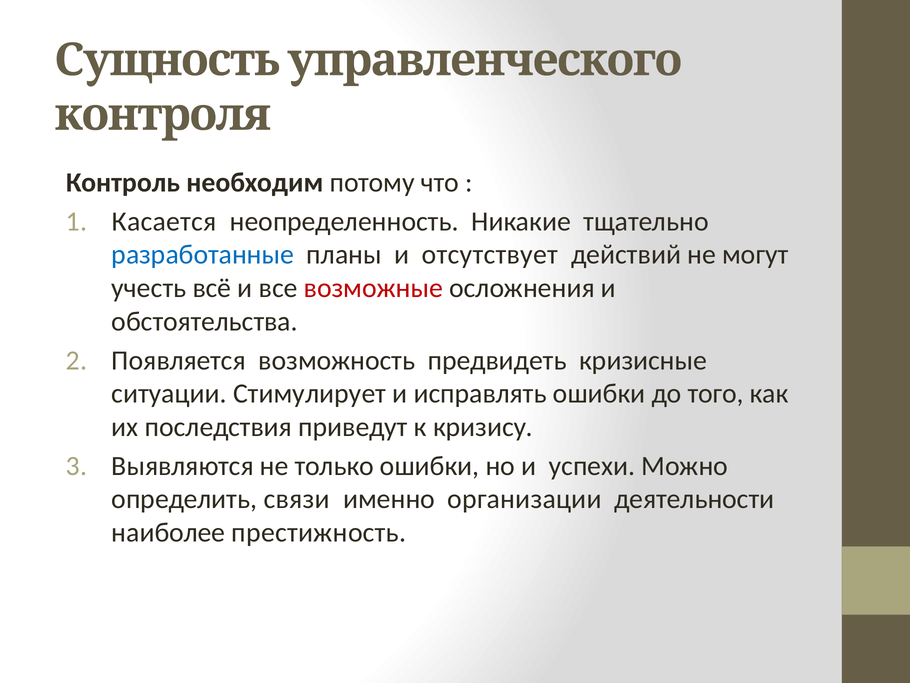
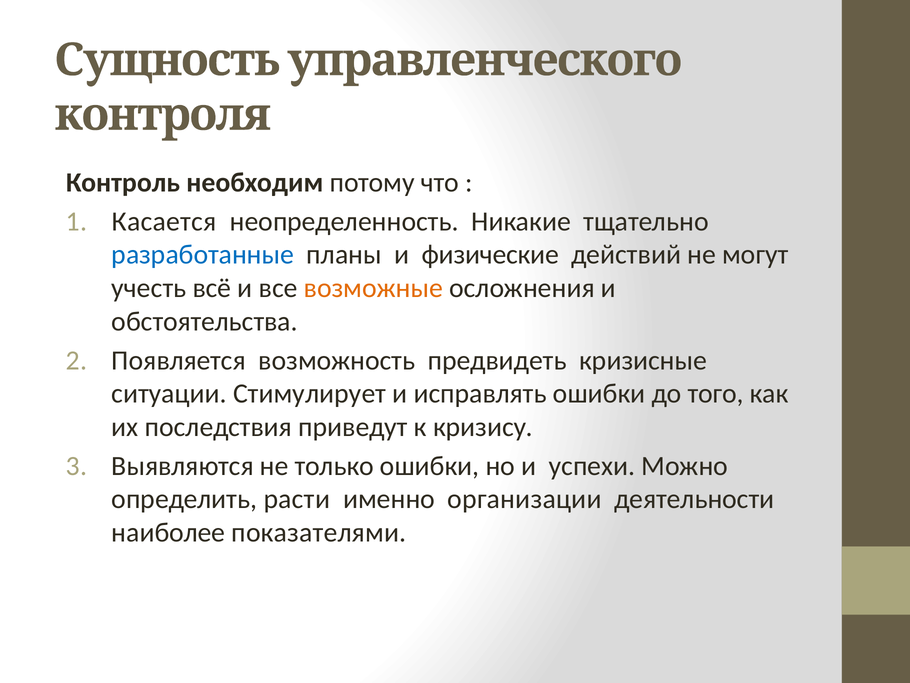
отсутствует: отсутствует -> физические
возможные colour: red -> orange
связи: связи -> расти
престижность: престижность -> показателями
